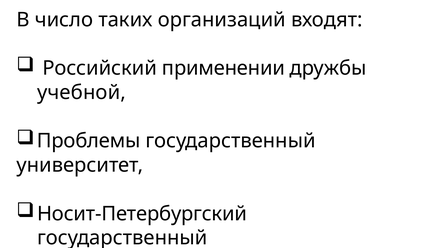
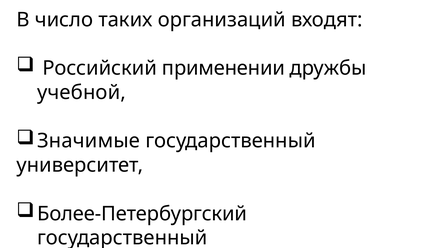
Проблемы: Проблемы -> Значимые
Носит-Петербургский: Носит-Петербургский -> Более-Петербургский
